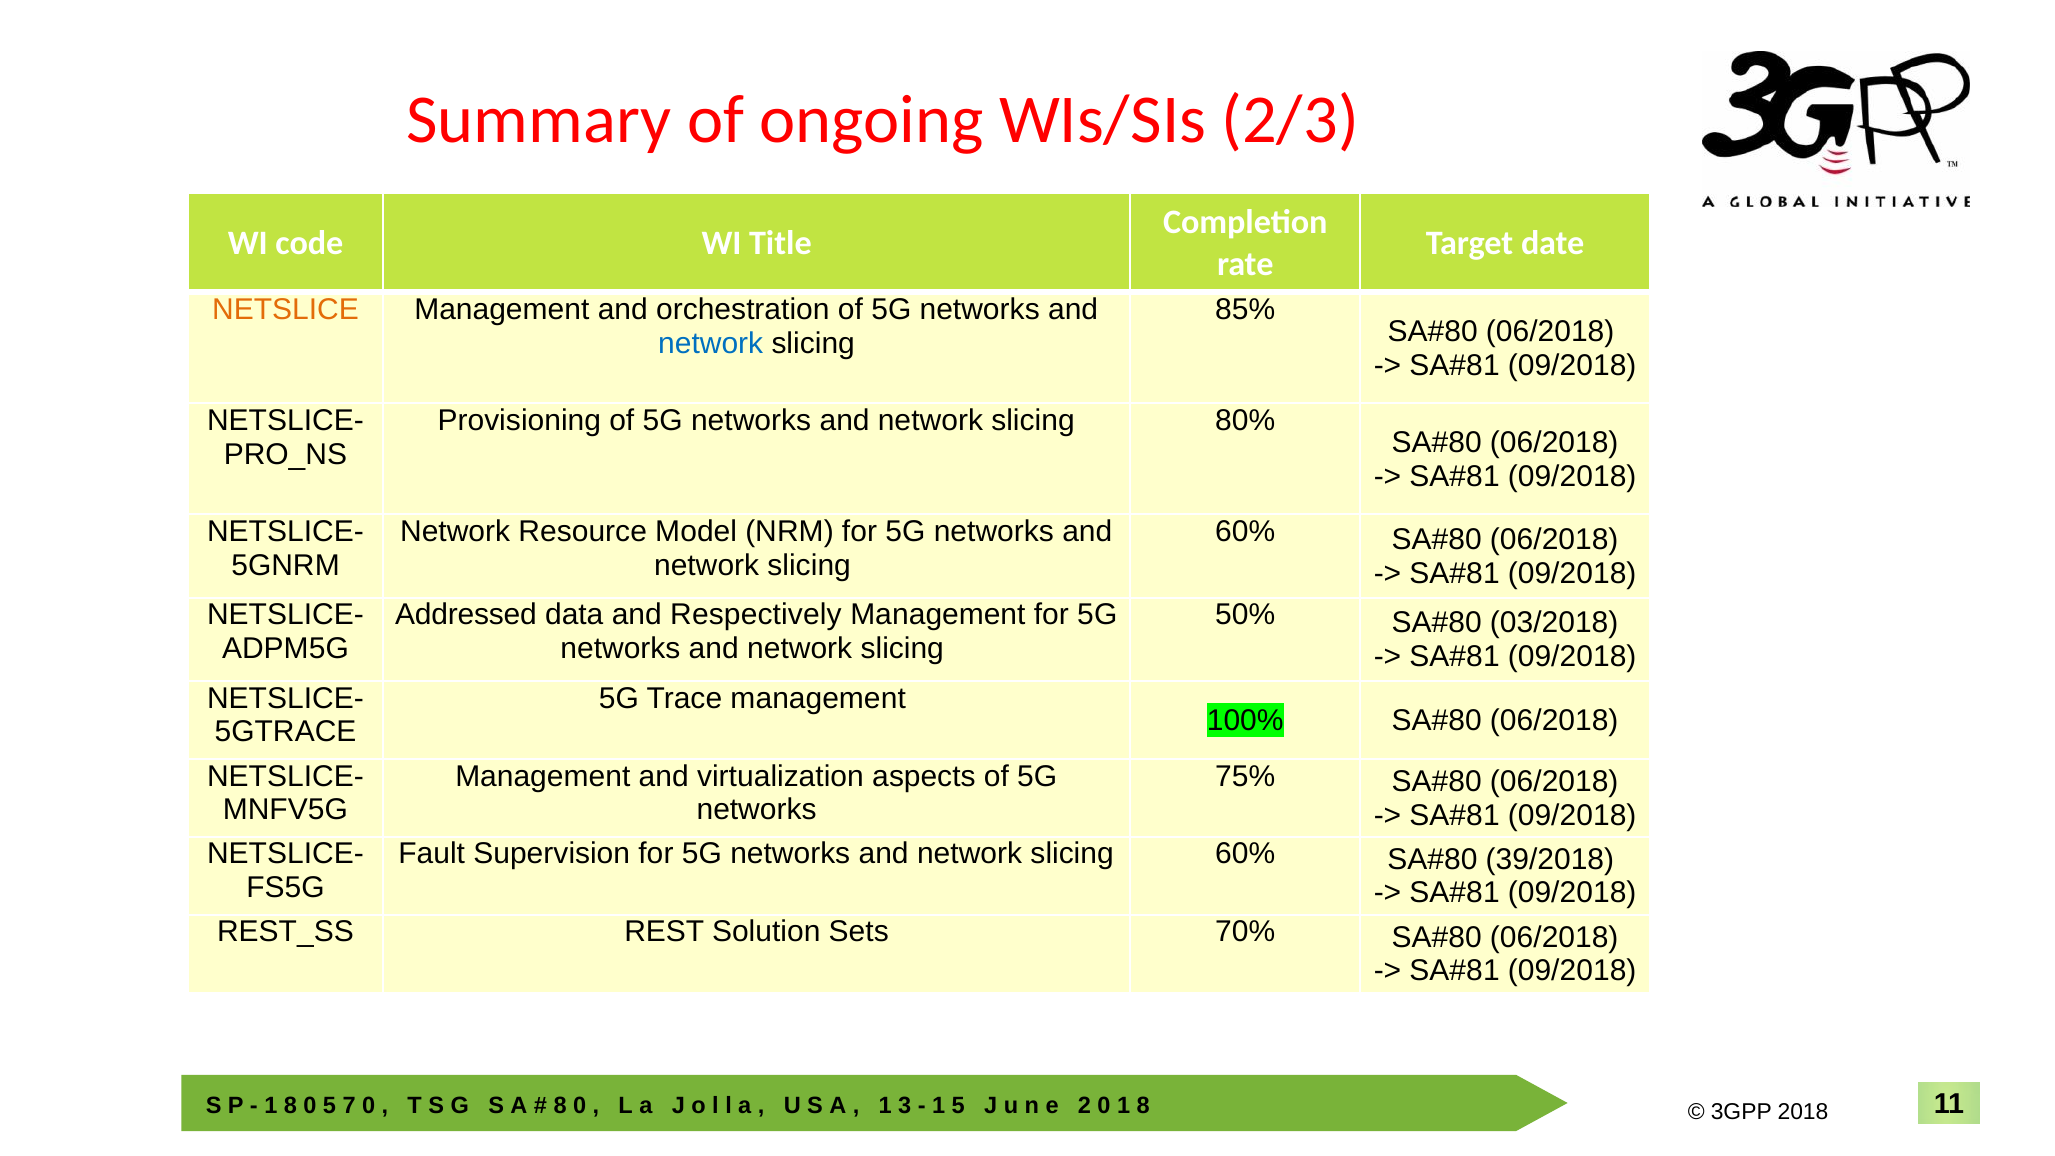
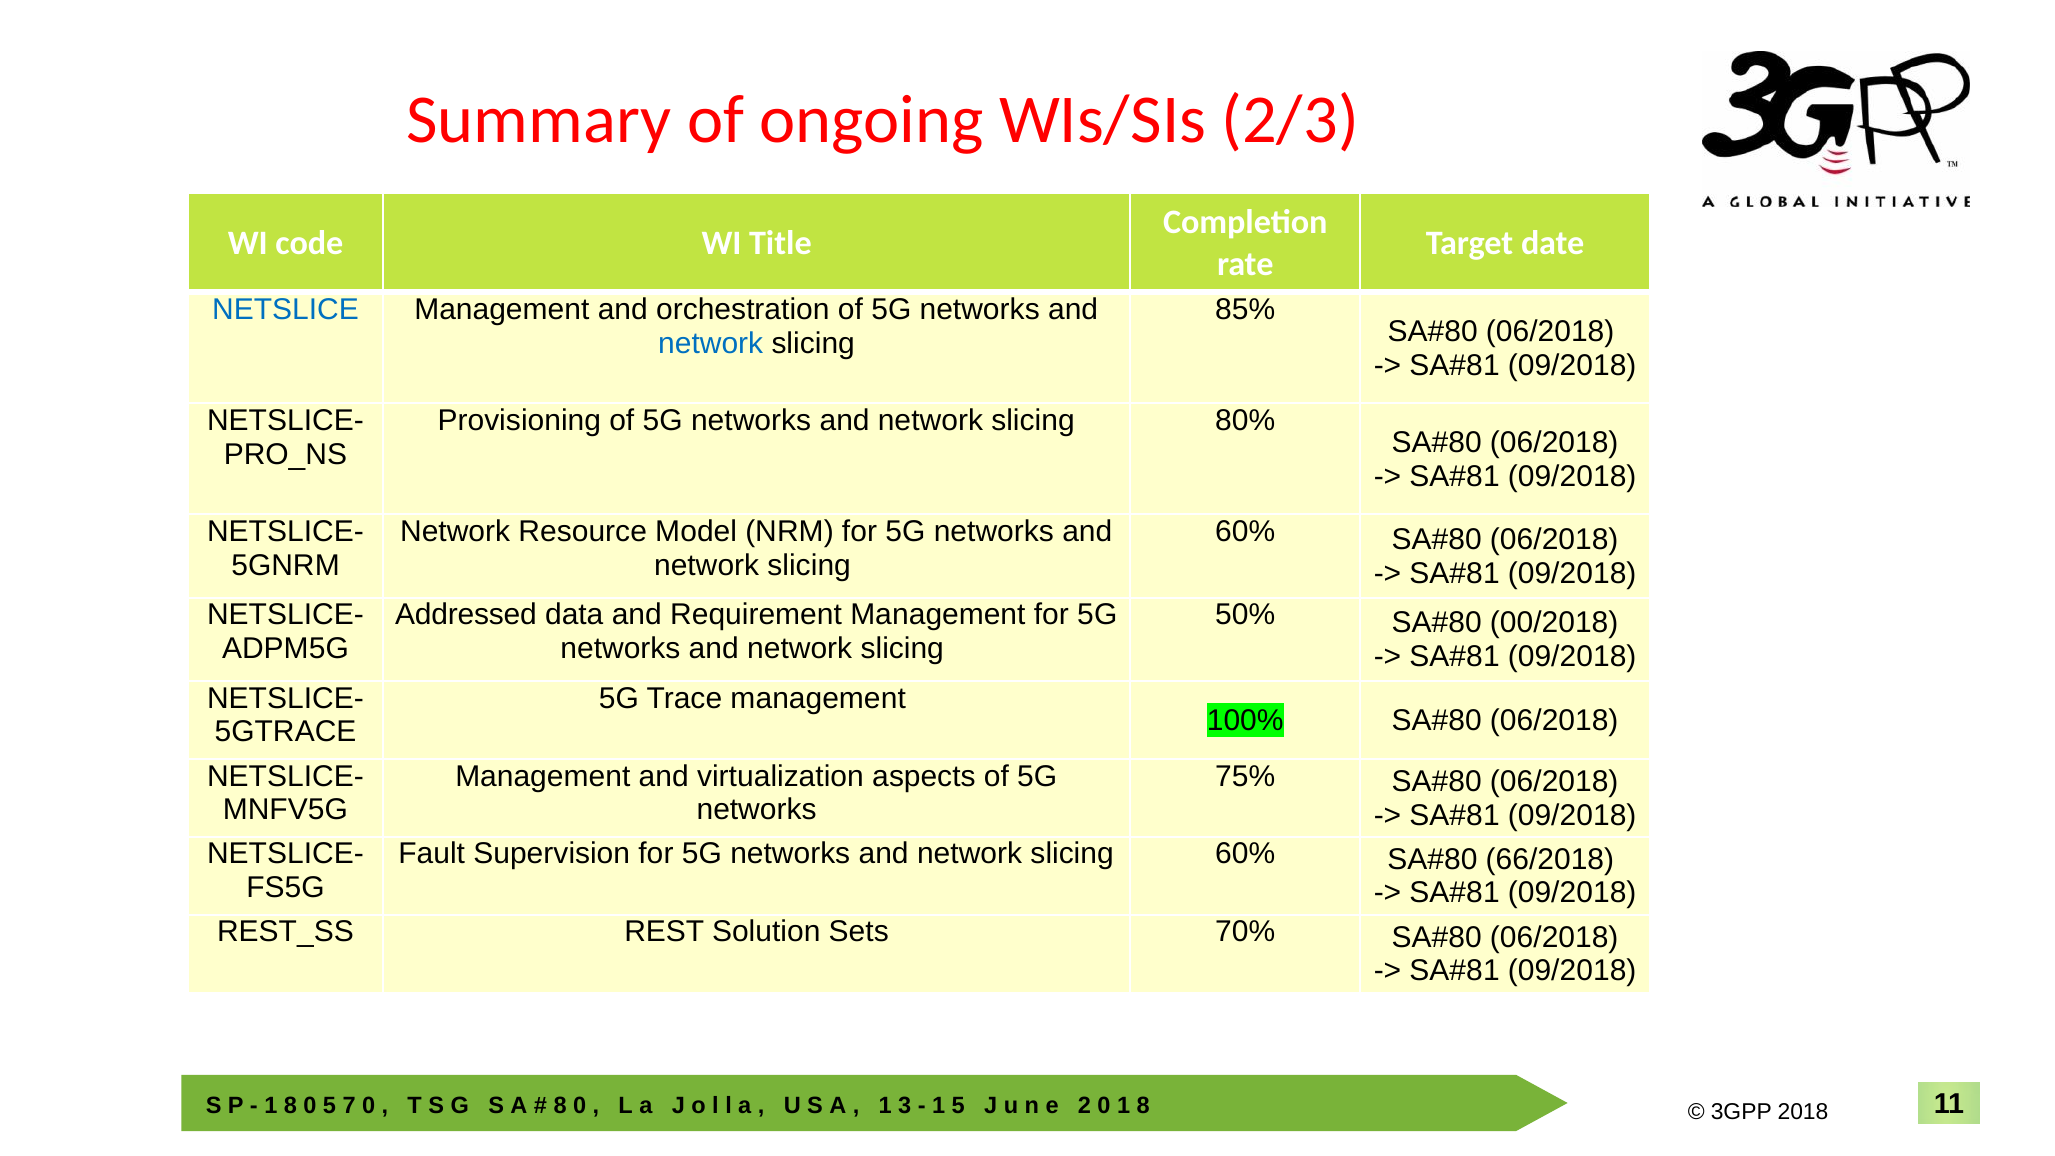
NETSLICE colour: orange -> blue
Respectively: Respectively -> Requirement
03/2018: 03/2018 -> 00/2018
39/2018: 39/2018 -> 66/2018
